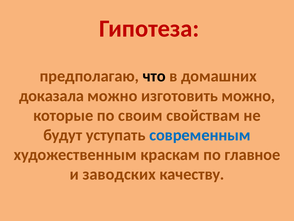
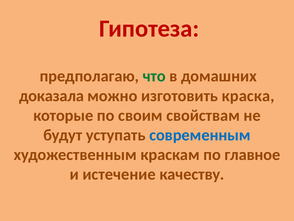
что colour: black -> green
изготовить можно: можно -> краска
заводских: заводских -> истечение
